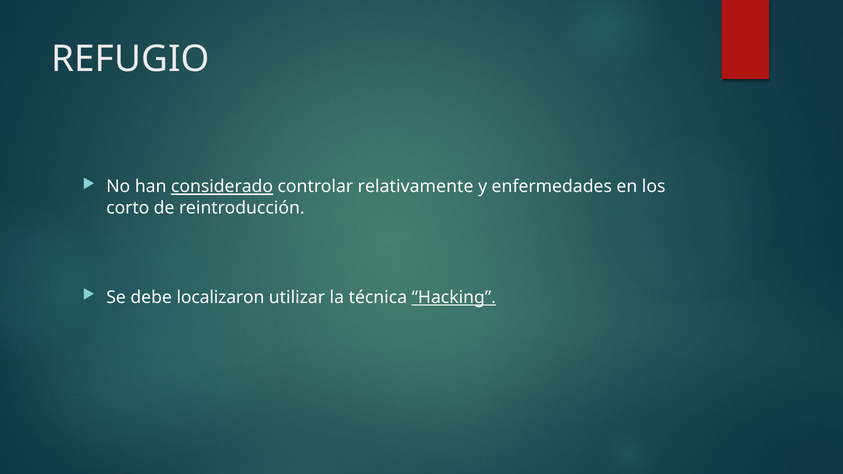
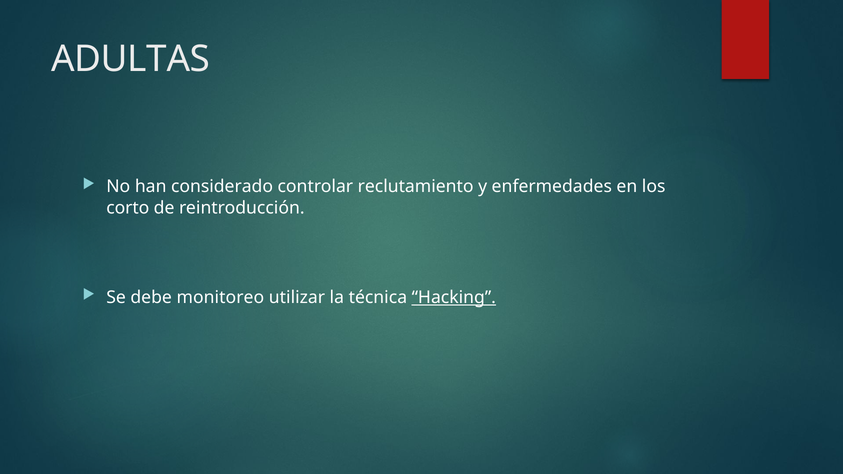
REFUGIO: REFUGIO -> ADULTAS
considerado underline: present -> none
relativamente: relativamente -> reclutamiento
localizaron: localizaron -> monitoreo
